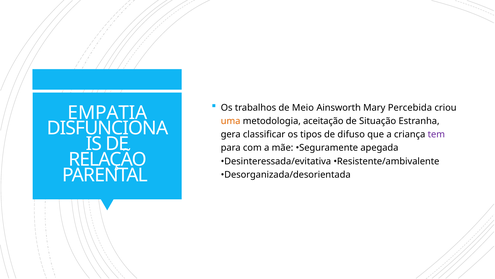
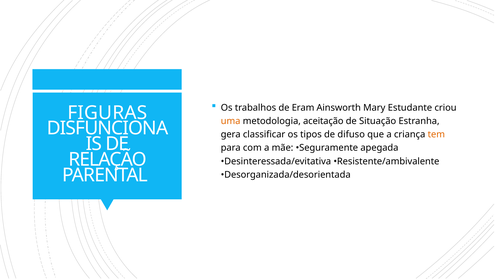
Meio: Meio -> Eram
Percebida: Percebida -> Estudante
EMPATIA: EMPATIA -> FIGURAS
tem colour: purple -> orange
